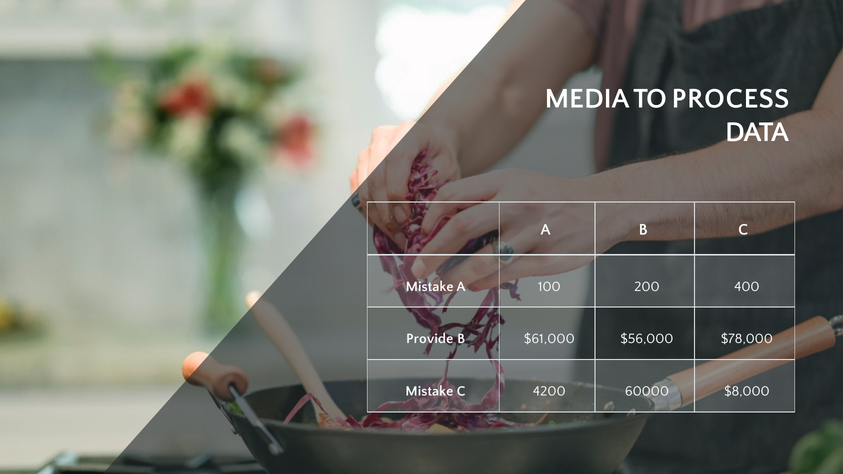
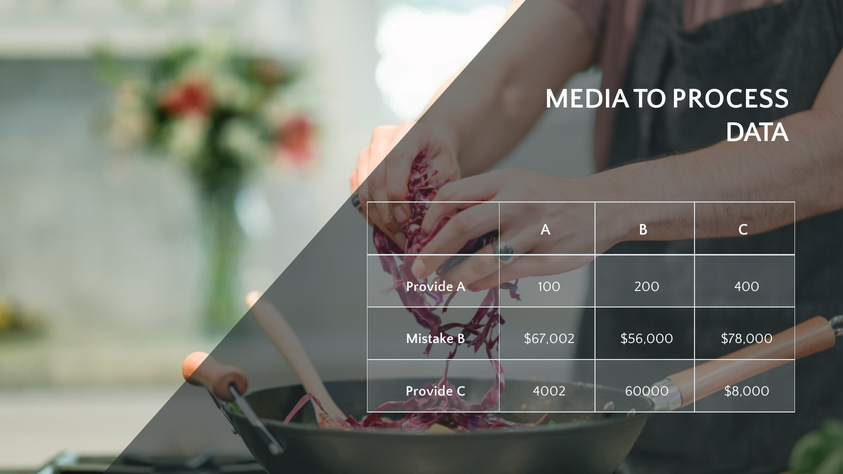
Mistake at (430, 287): Mistake -> Provide
Provide: Provide -> Mistake
$61,000: $61,000 -> $67,002
Mistake at (429, 391): Mistake -> Provide
4200: 4200 -> 4002
